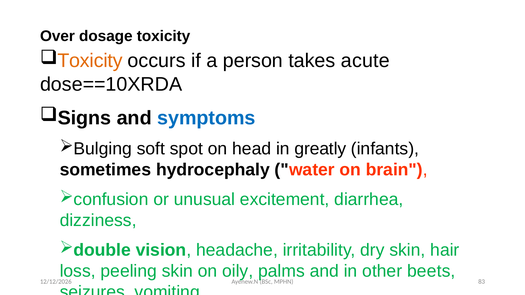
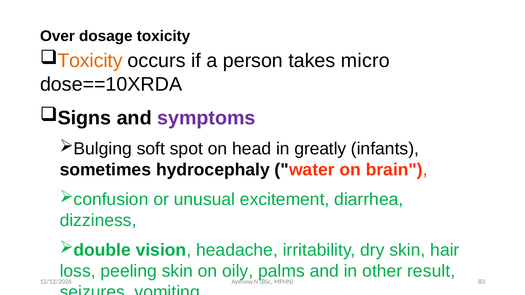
acute: acute -> micro
symptoms colour: blue -> purple
beets: beets -> result
